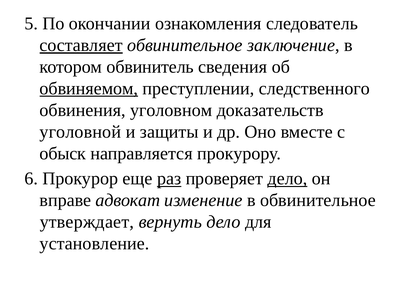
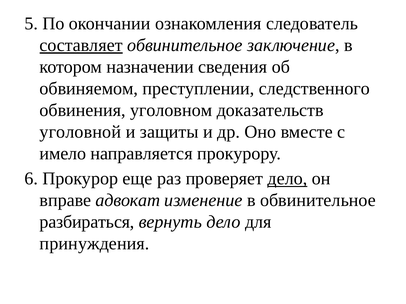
обвинитель: обвинитель -> назначении
обвиняемом underline: present -> none
обыск: обыск -> имело
раз underline: present -> none
утверждает: утверждает -> разбираться
установление: установление -> принуждения
